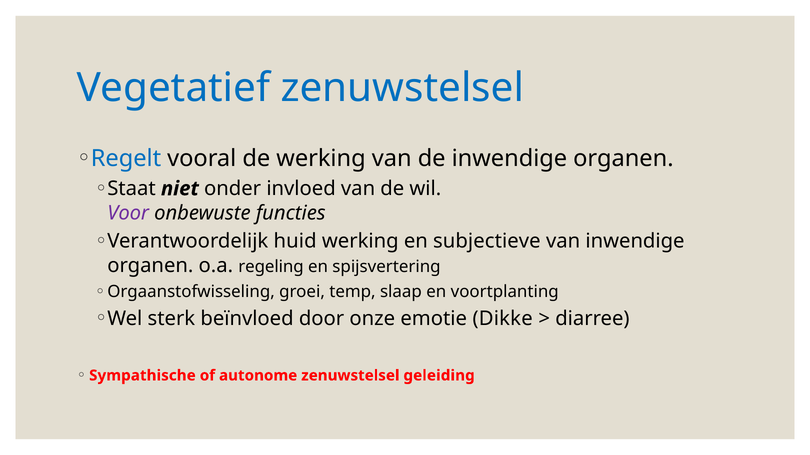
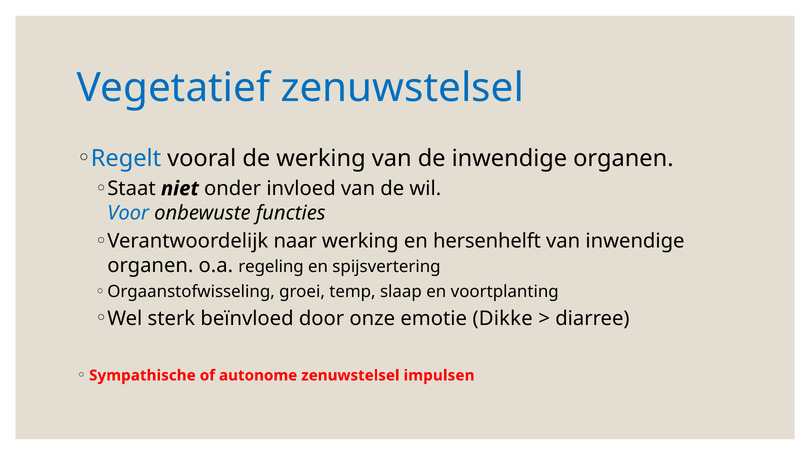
Voor colour: purple -> blue
huid: huid -> naar
subjectieve: subjectieve -> hersenhelft
geleiding: geleiding -> impulsen
